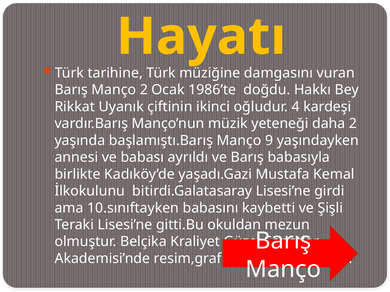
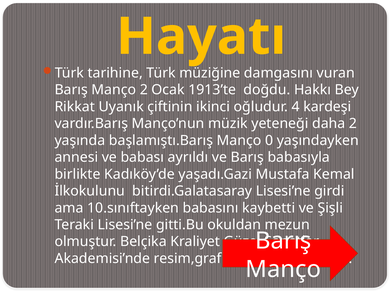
1986’te: 1986’te -> 1913’te
9: 9 -> 0
